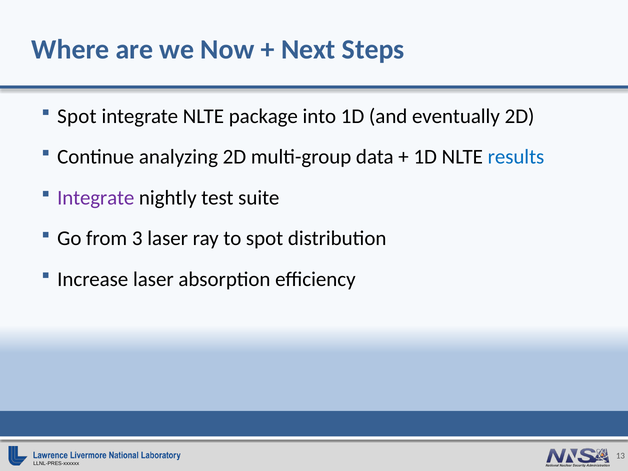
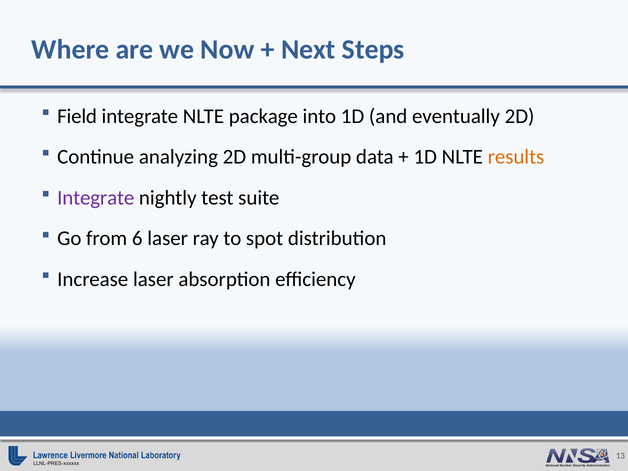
Spot at (77, 116): Spot -> Field
results colour: blue -> orange
3: 3 -> 6
